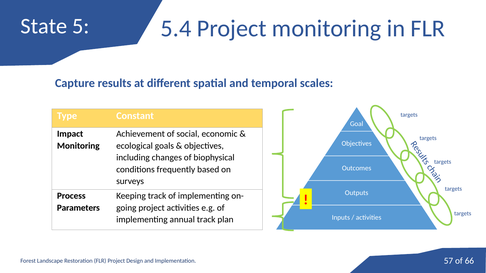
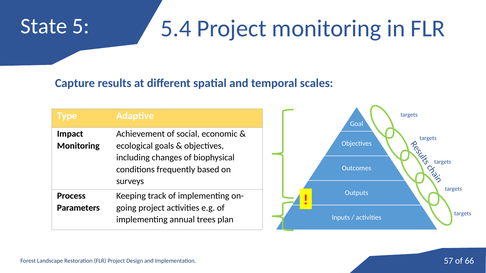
Constant: Constant -> Adaptive
annual track: track -> trees
